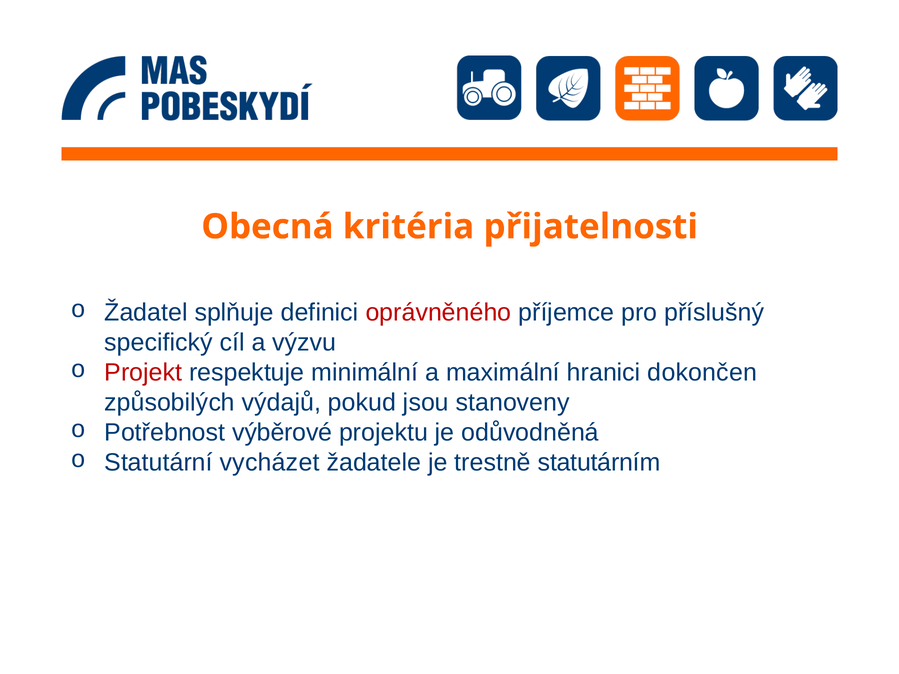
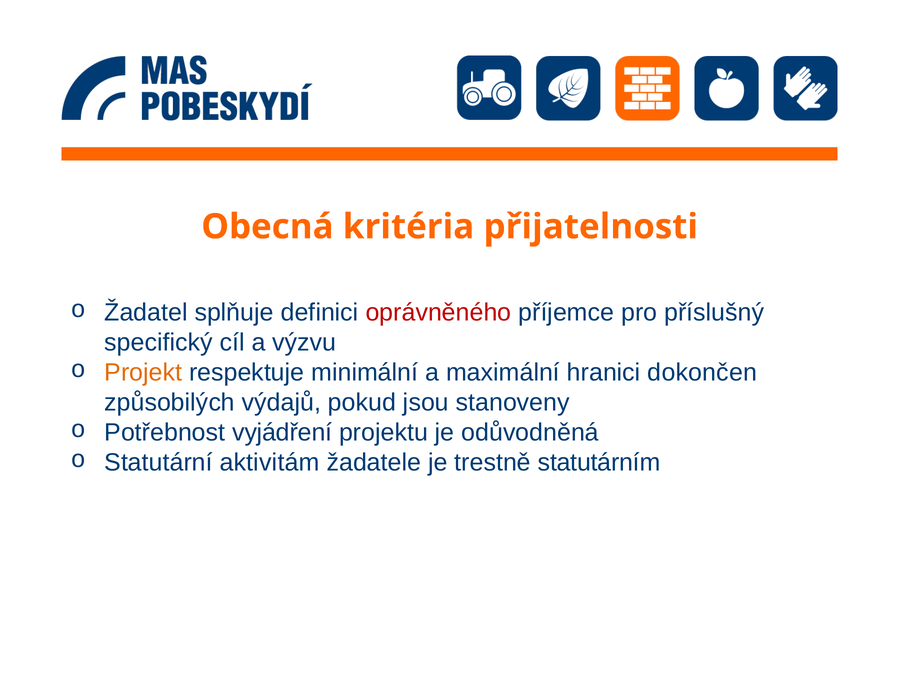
Projekt colour: red -> orange
výběrové: výběrové -> vyjádření
vycházet: vycházet -> aktivitám
